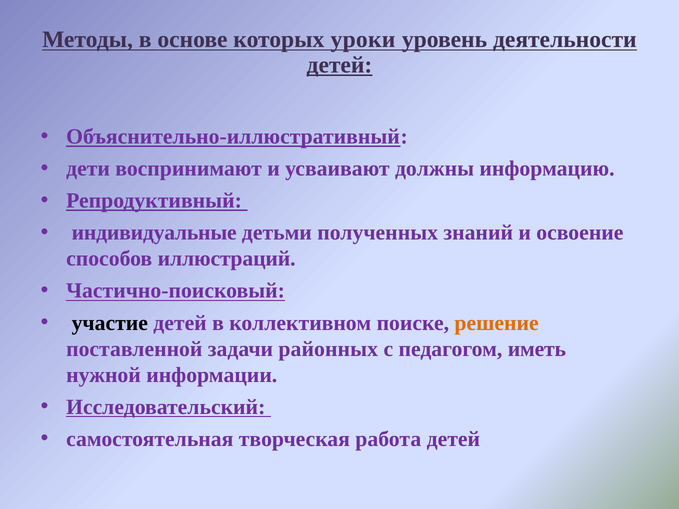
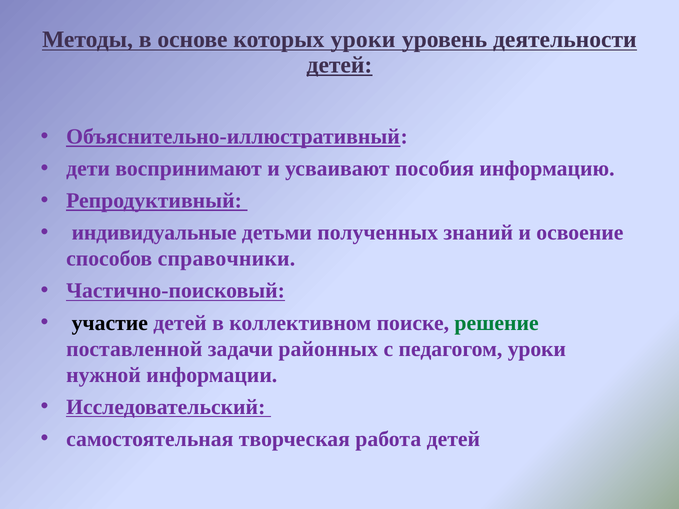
должны: должны -> пособия
иллюстраций: иллюстраций -> справочники
решение colour: orange -> green
педагогом иметь: иметь -> уроки
